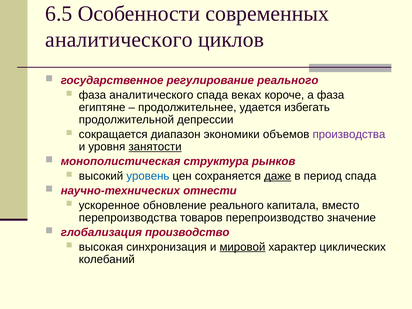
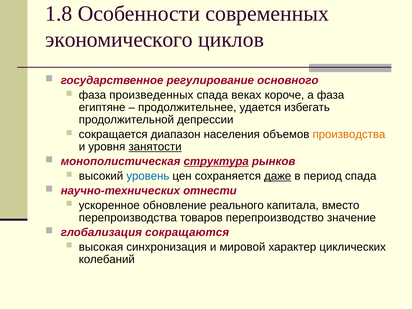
6.5: 6.5 -> 1.8
аналитического at (119, 40): аналитического -> экономического
регулирование реального: реального -> основного
фаза аналитического: аналитического -> произведенных
экономики: экономики -> населения
производства colour: purple -> orange
структура underline: none -> present
производство: производство -> сокращаются
мировой underline: present -> none
